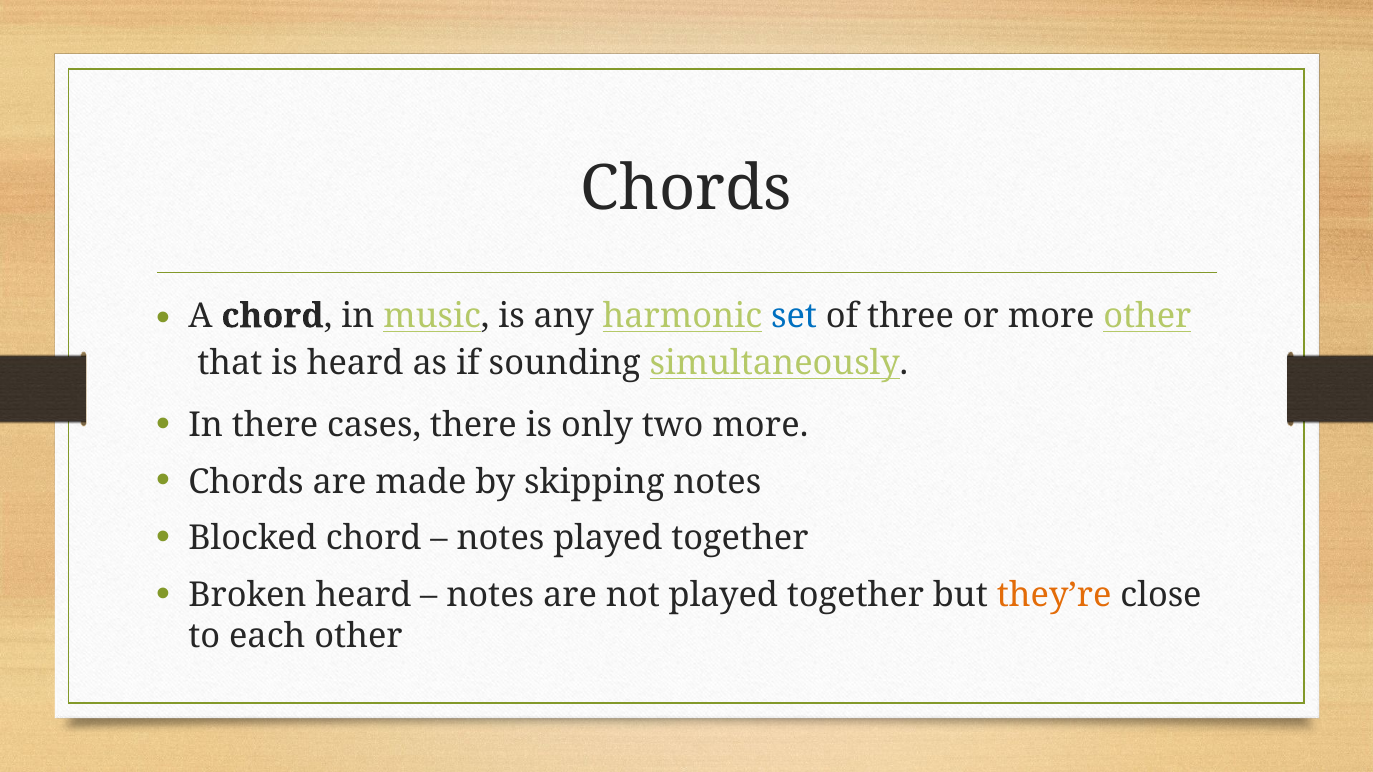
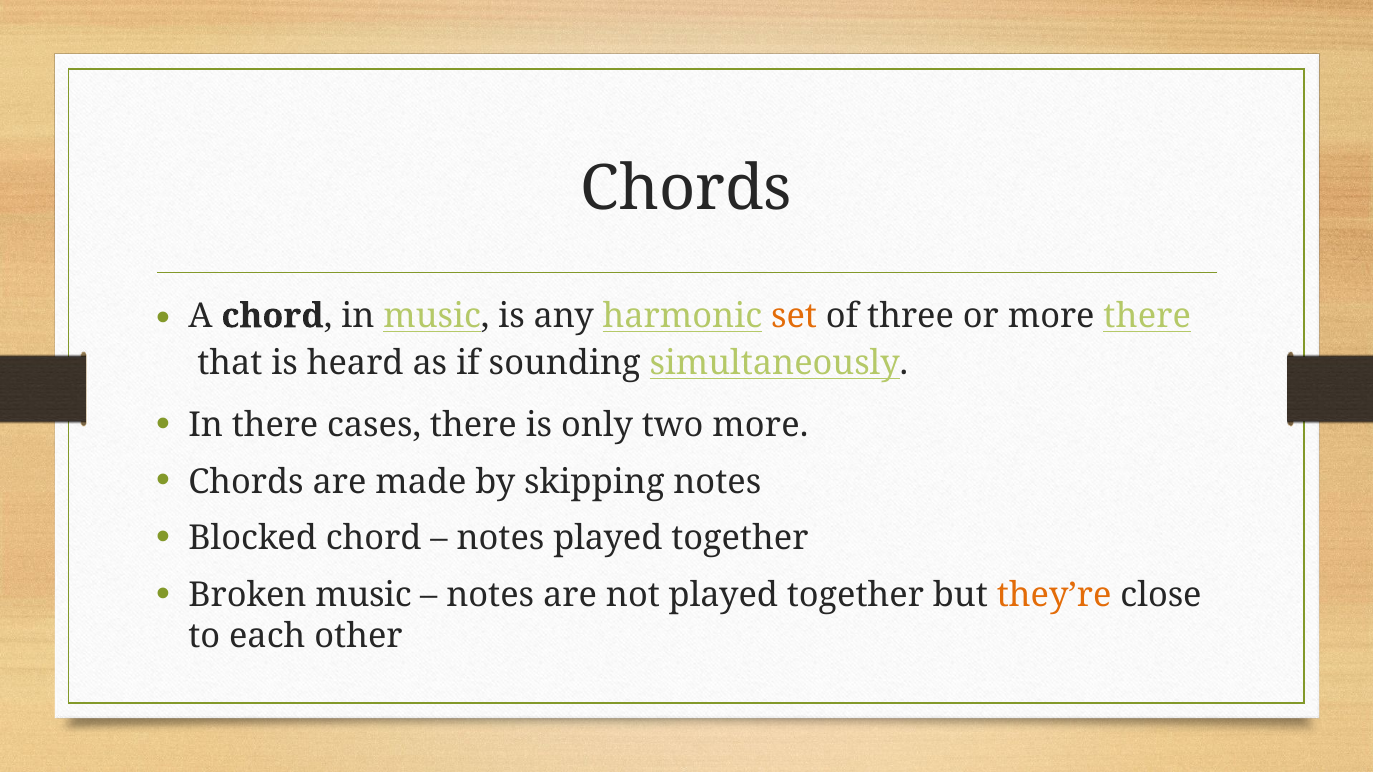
set colour: blue -> orange
more other: other -> there
Broken heard: heard -> music
